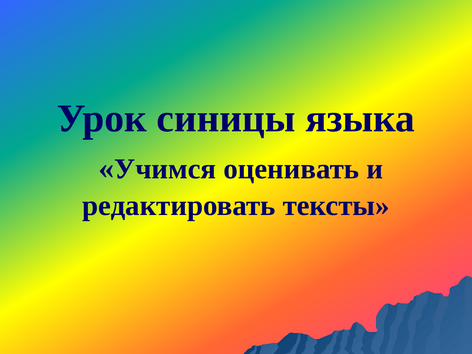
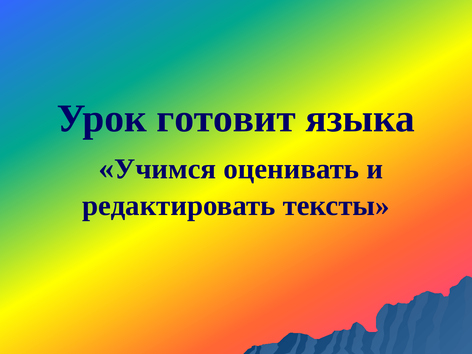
синицы: синицы -> готовит
